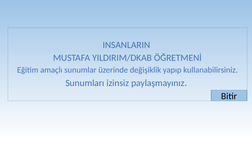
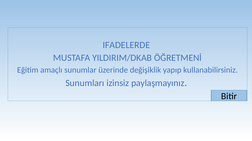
INSANLARIN: INSANLARIN -> IFADELERDE
